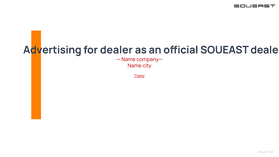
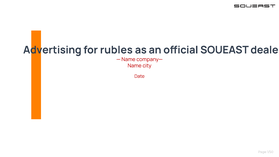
for dealer: dealer -> rubles
